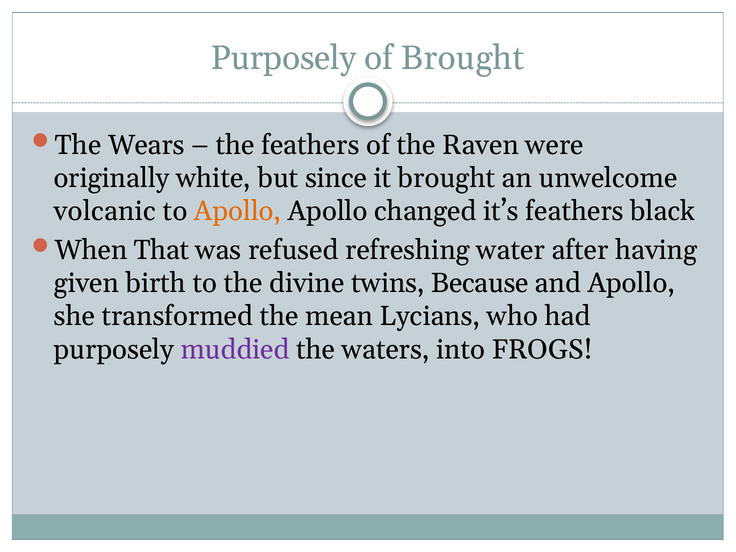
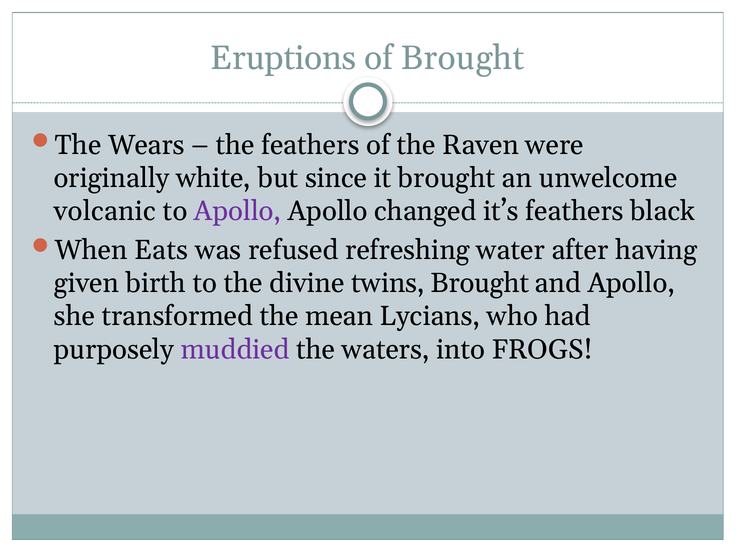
Purposely at (283, 58): Purposely -> Eruptions
Apollo at (238, 211) colour: orange -> purple
That: That -> Eats
twins Because: Because -> Brought
